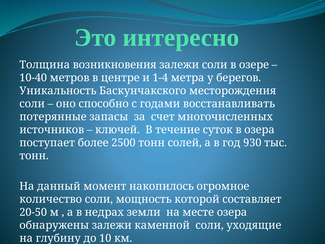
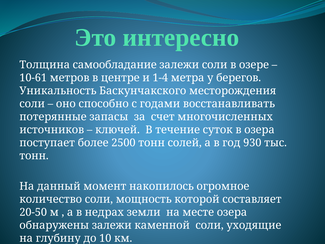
возникновения: возникновения -> самообладание
10-40: 10-40 -> 10-61
